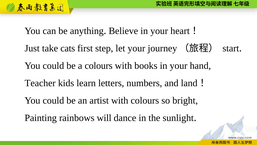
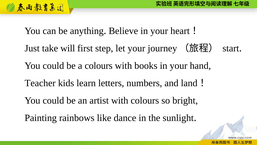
cats: cats -> will
will: will -> like
